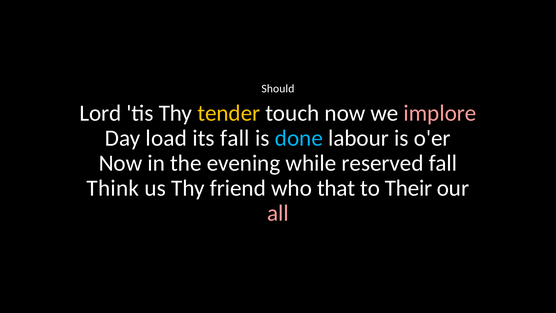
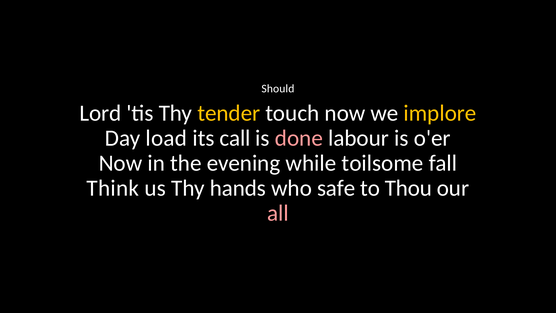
implore colour: pink -> yellow
its fall: fall -> call
done colour: light blue -> pink
reserved: reserved -> toilsome
friend: friend -> hands
that: that -> safe
Their: Their -> Thou
